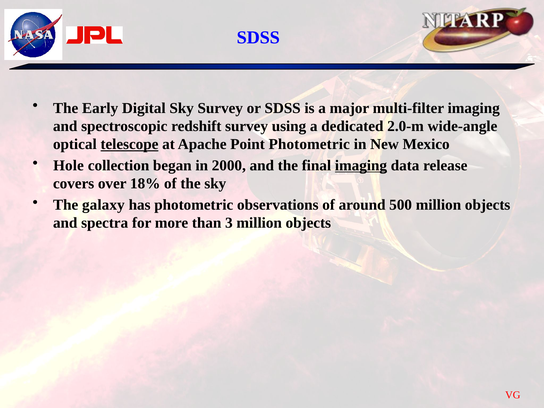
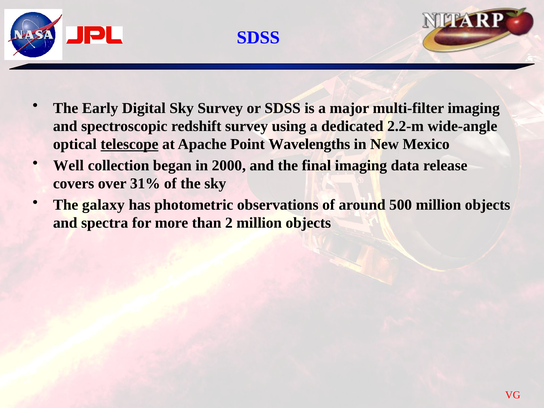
2.0-m: 2.0-m -> 2.2-m
Point Photometric: Photometric -> Wavelengths
Hole: Hole -> Well
imaging at (361, 165) underline: present -> none
18%: 18% -> 31%
3: 3 -> 2
